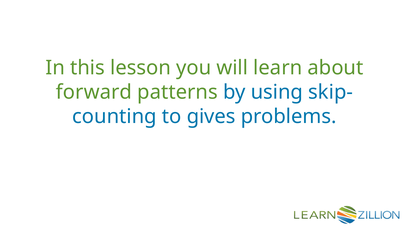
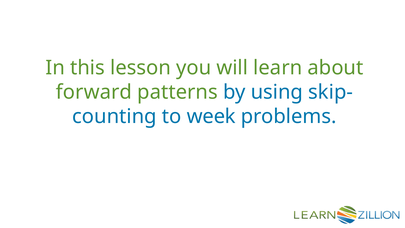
gives: gives -> week
